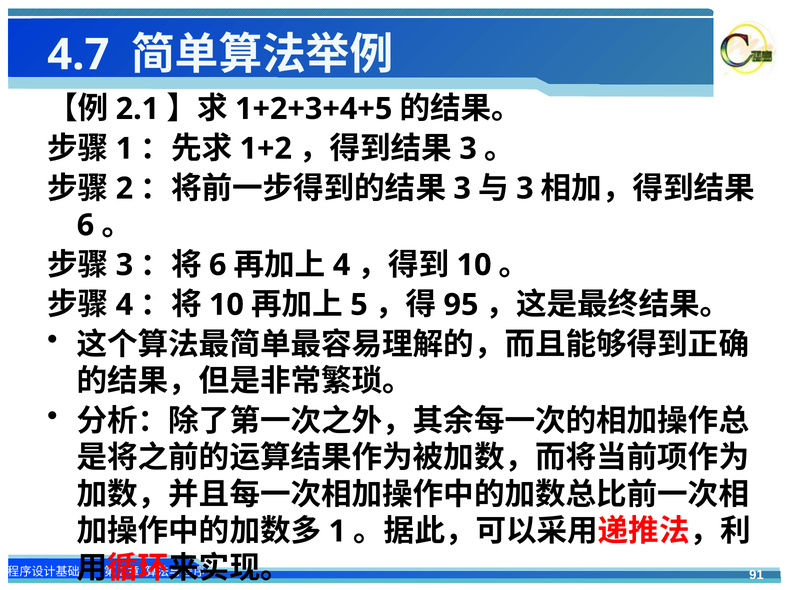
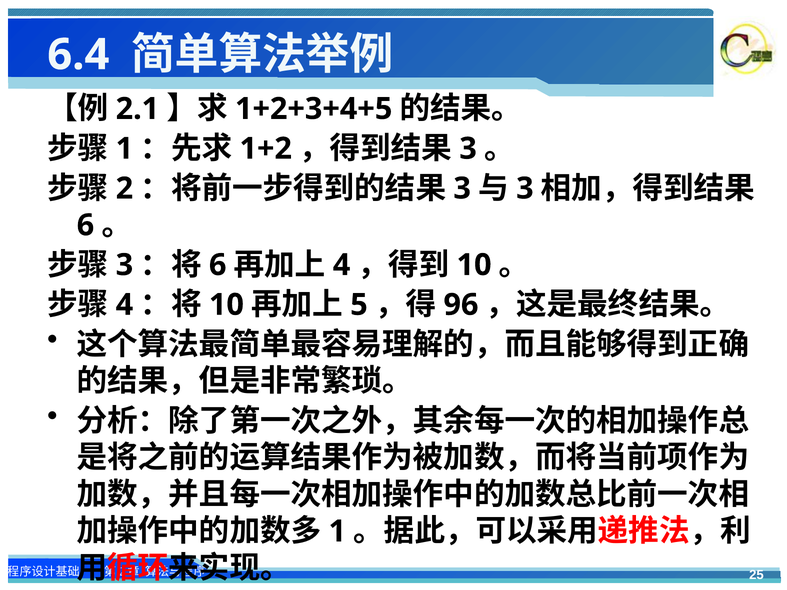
4.7: 4.7 -> 6.4
95: 95 -> 96
91: 91 -> 25
